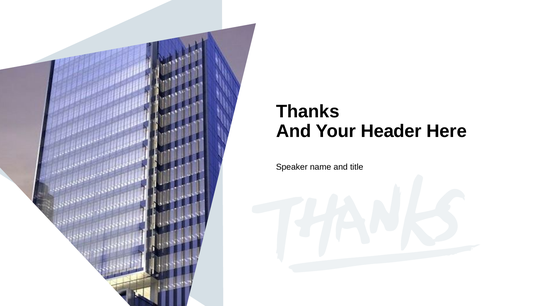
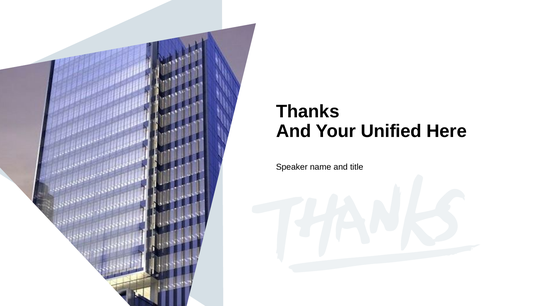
Header: Header -> Unified
